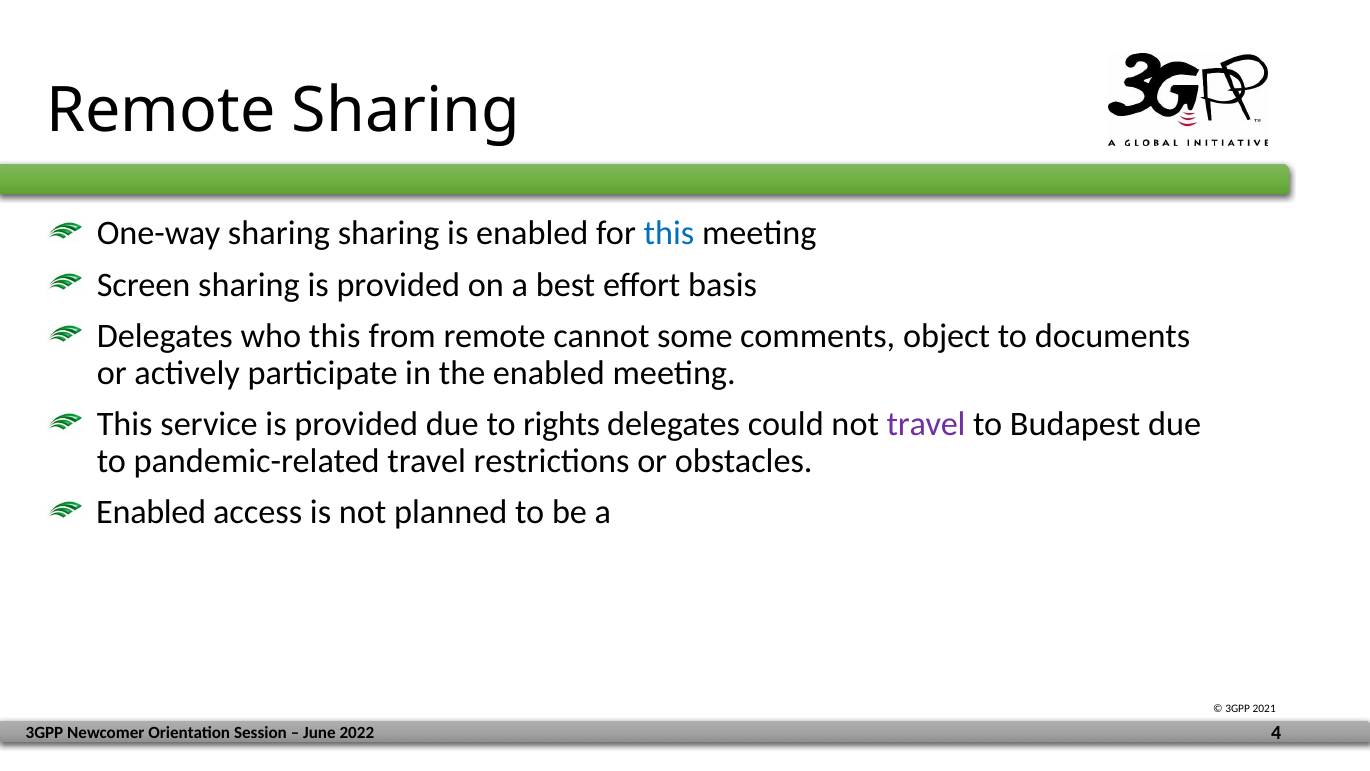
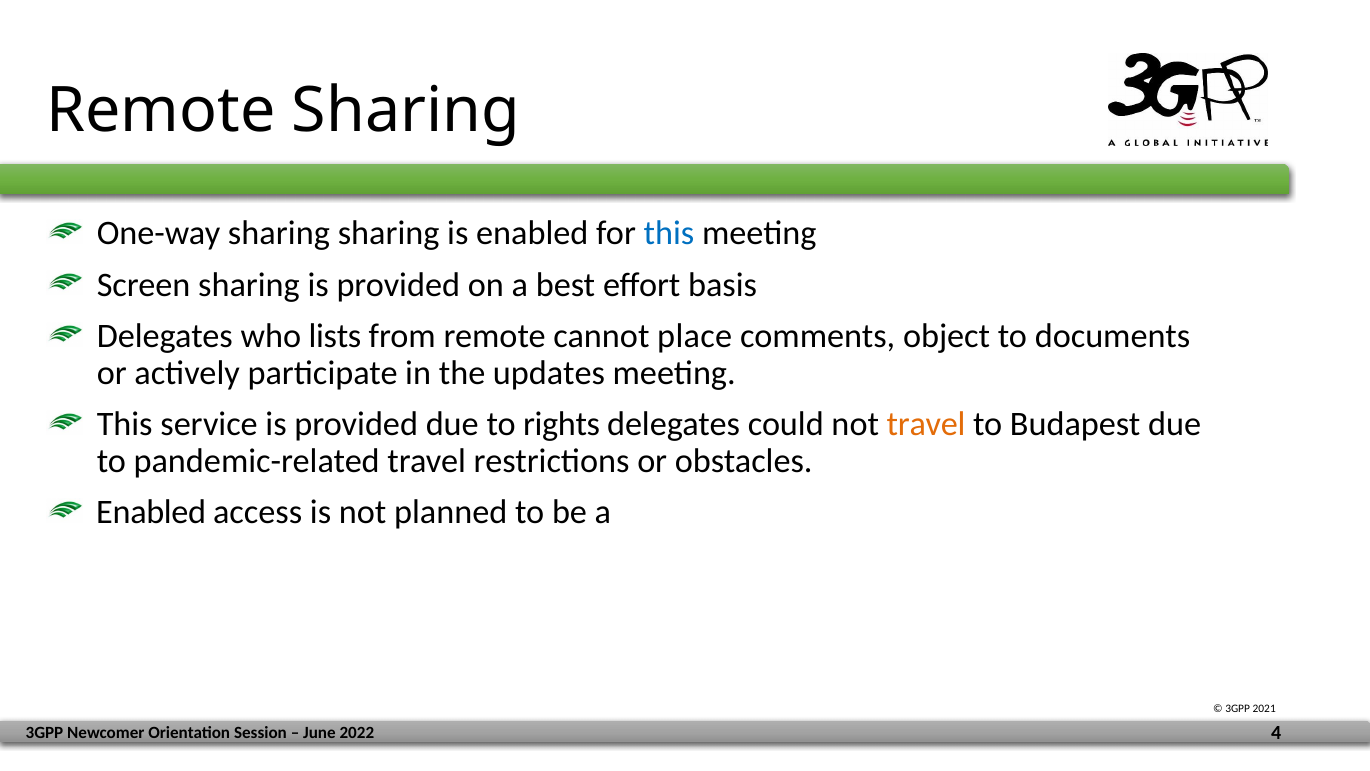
who this: this -> lists
some: some -> place
the enabled: enabled -> updates
travel at (926, 424) colour: purple -> orange
